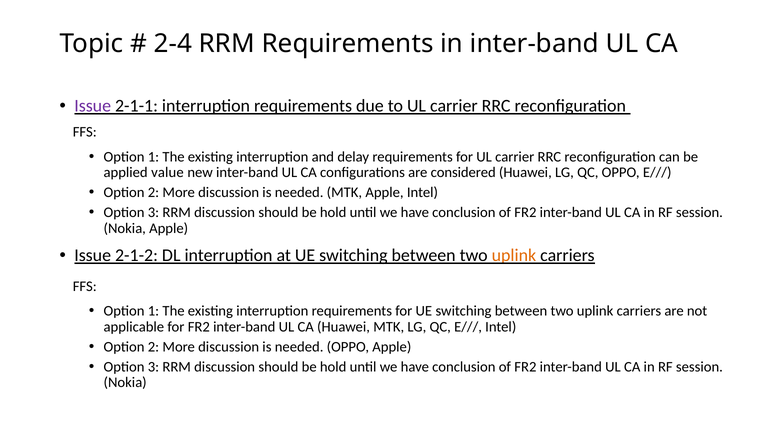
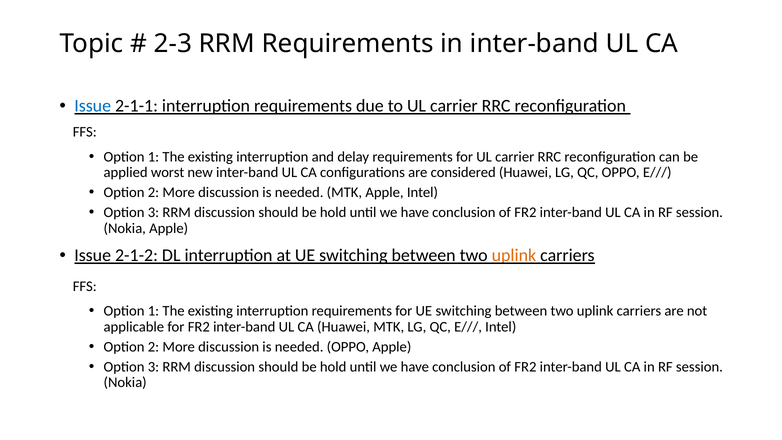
2-4: 2-4 -> 2-3
Issue at (93, 106) colour: purple -> blue
value: value -> worst
